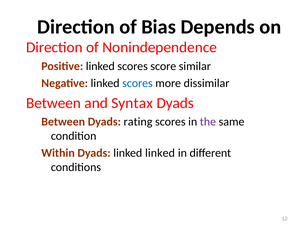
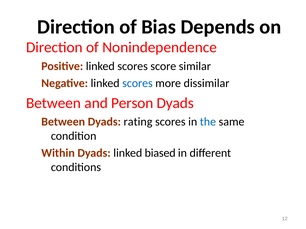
Syntax: Syntax -> Person
the colour: purple -> blue
linked linked: linked -> biased
